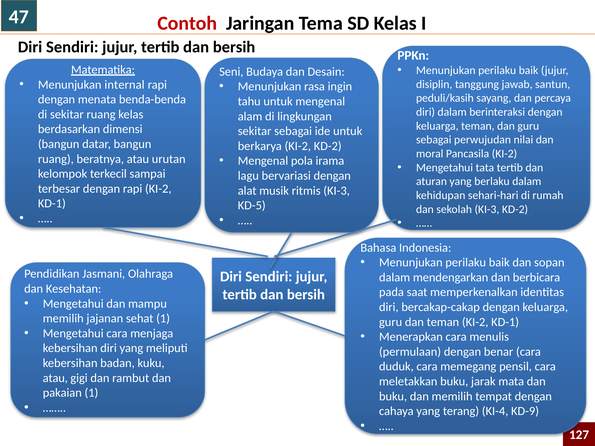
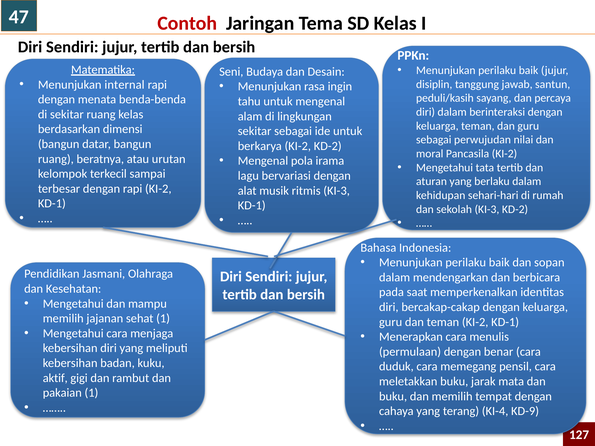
KD-5 at (252, 206): KD-5 -> KD-1
atau at (55, 378): atau -> aktif
